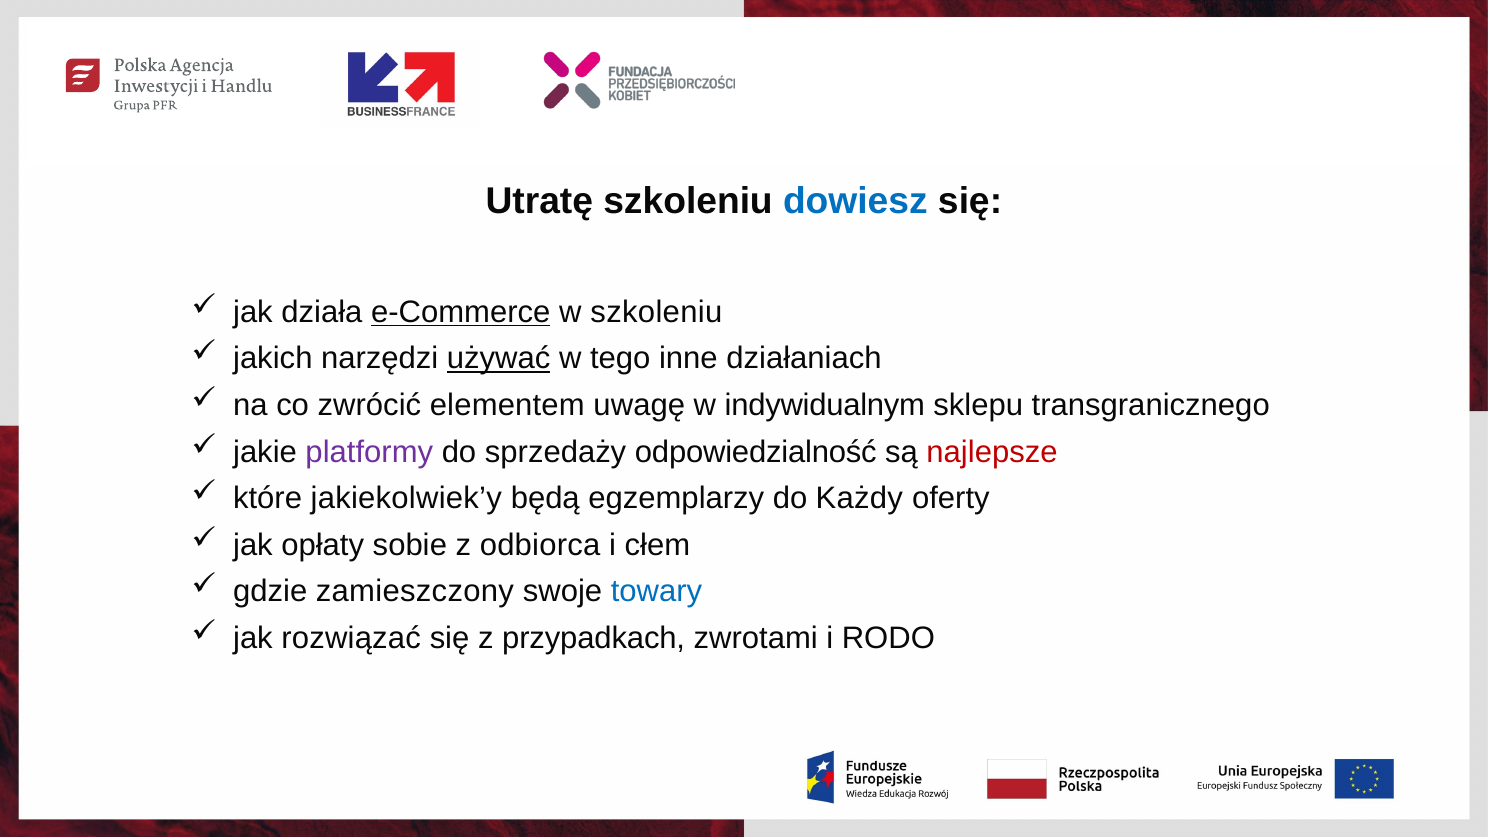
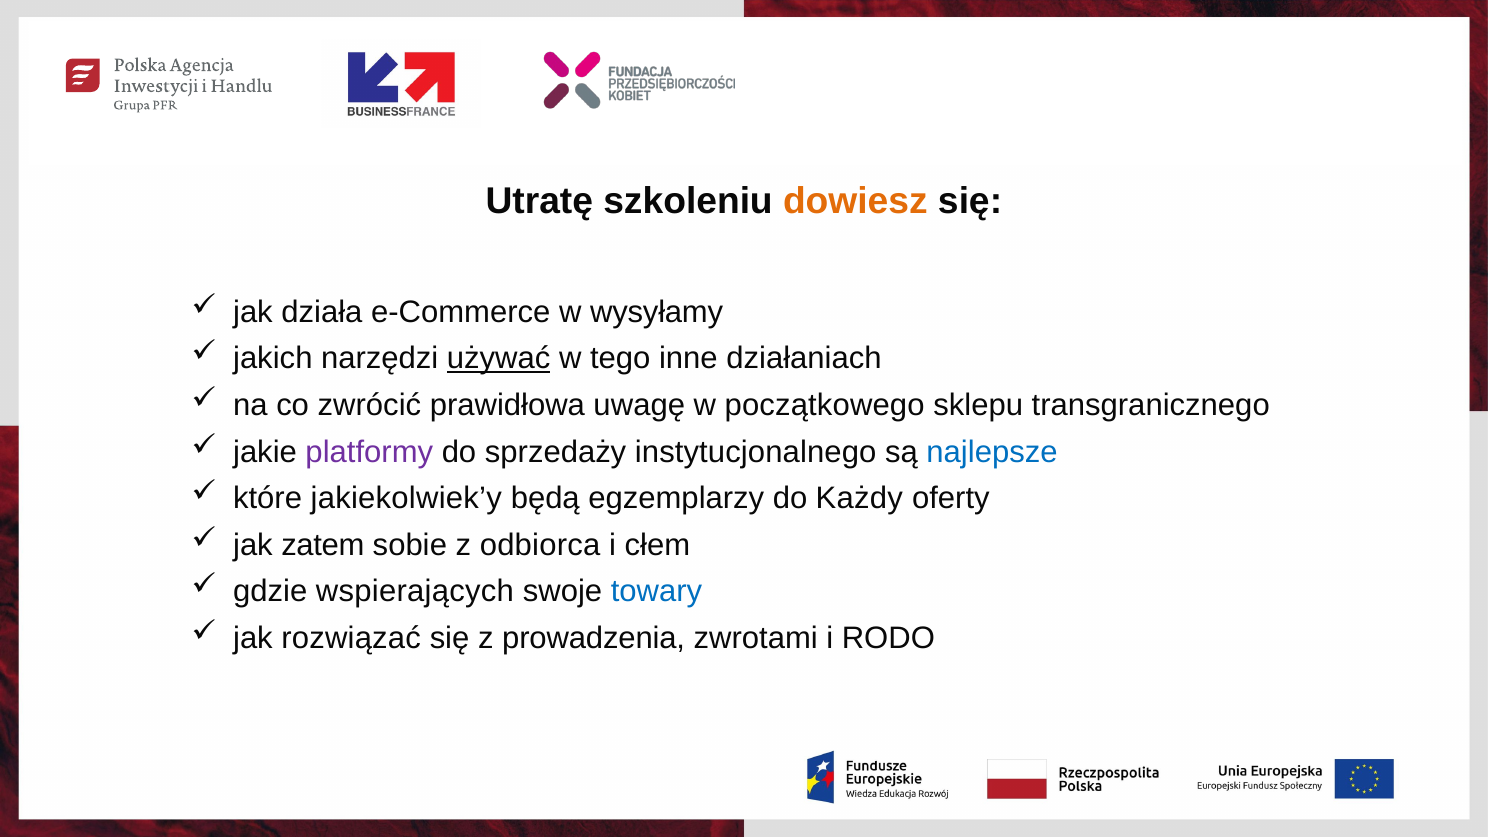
dowiesz colour: blue -> orange
e-Commerce underline: present -> none
w szkoleniu: szkoleniu -> wysyłamy
elementem: elementem -> prawidłowa
indywidualnym: indywidualnym -> początkowego
odpowiedzialność: odpowiedzialność -> instytucjonalnego
najlepsze colour: red -> blue
opłaty: opłaty -> zatem
zamieszczony: zamieszczony -> wspierających
przypadkach: przypadkach -> prowadzenia
